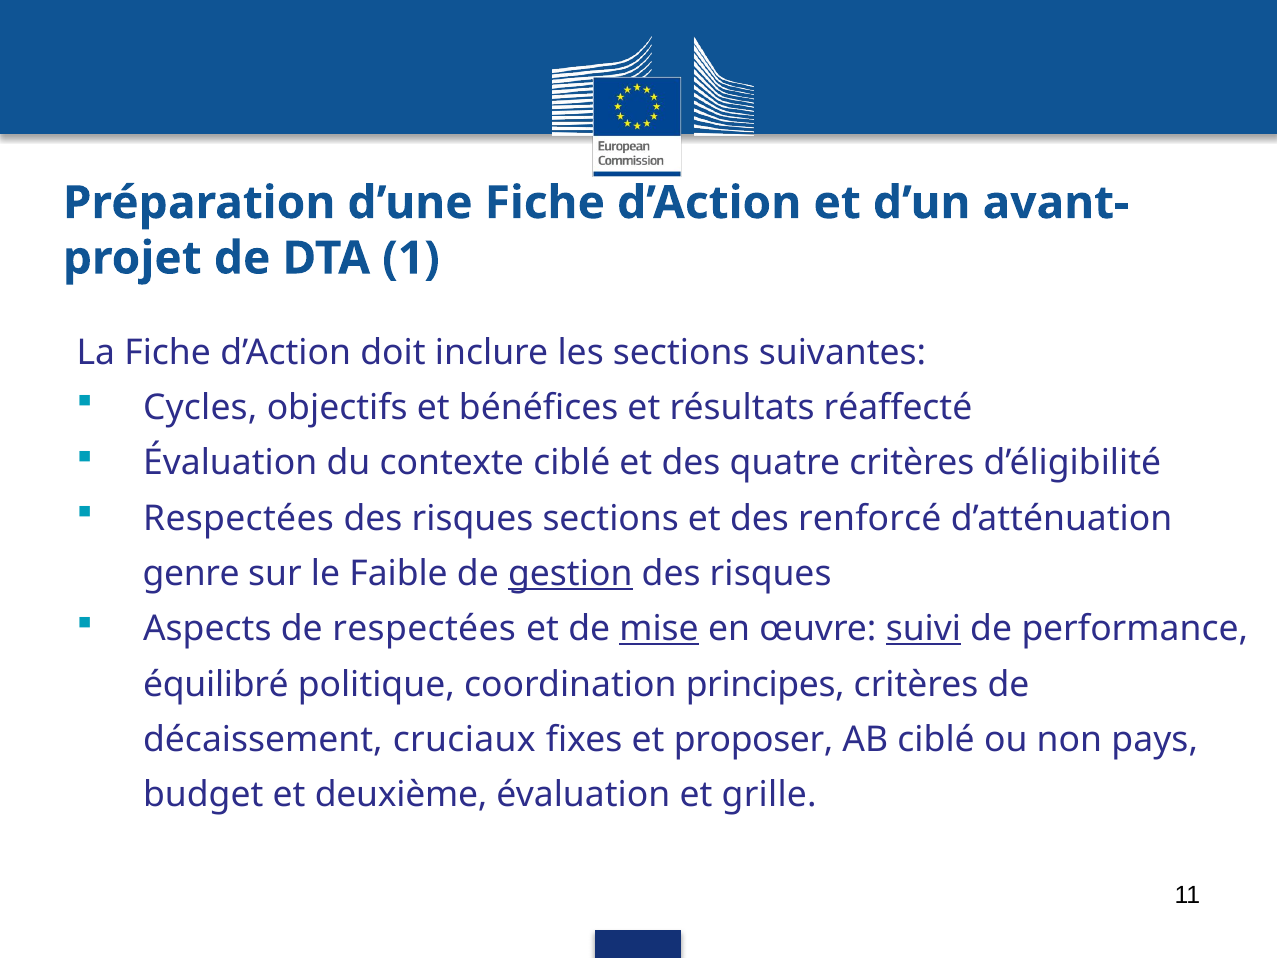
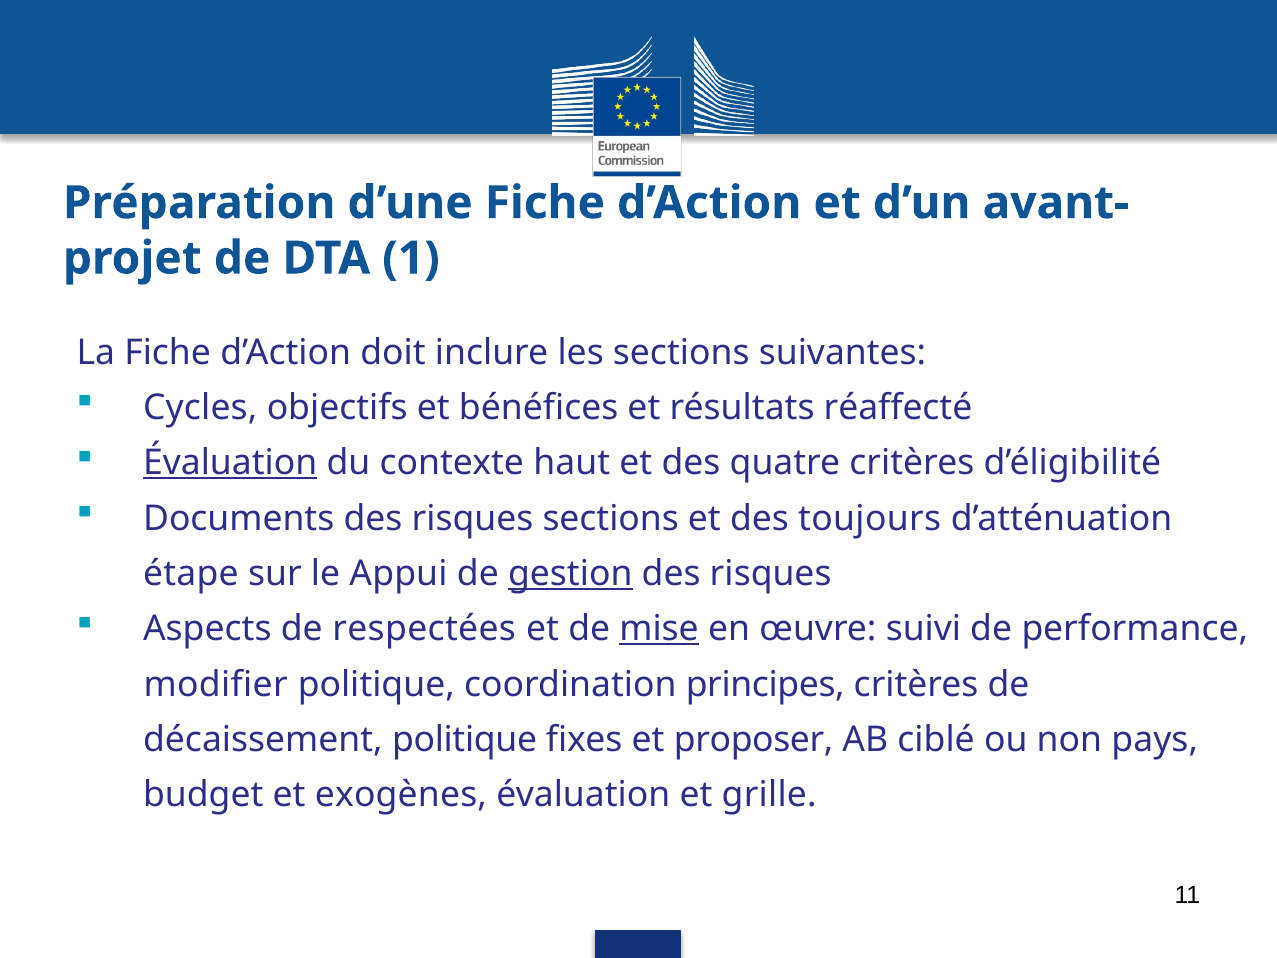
Évaluation at (230, 463) underline: none -> present
contexte ciblé: ciblé -> haut
Respectées at (239, 518): Respectées -> Documents
renforcé: renforcé -> toujours
genre: genre -> étape
Faible: Faible -> Appui
suivi underline: present -> none
équilibré: équilibré -> modifier
décaissement cruciaux: cruciaux -> politique
deuxième: deuxième -> exogènes
